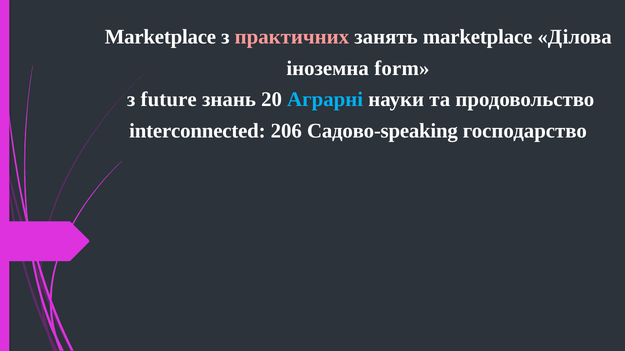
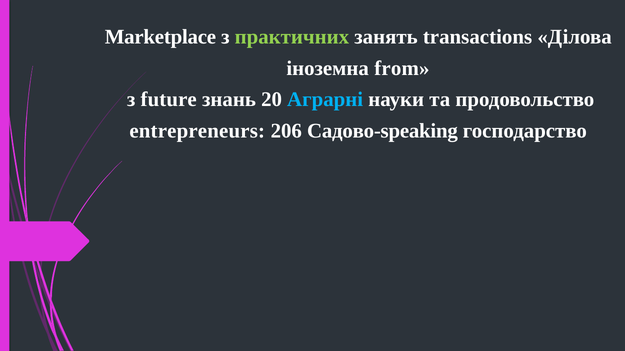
практичних colour: pink -> light green
занять marketplace: marketplace -> transactions
form: form -> from
interconnected: interconnected -> entrepreneurs
